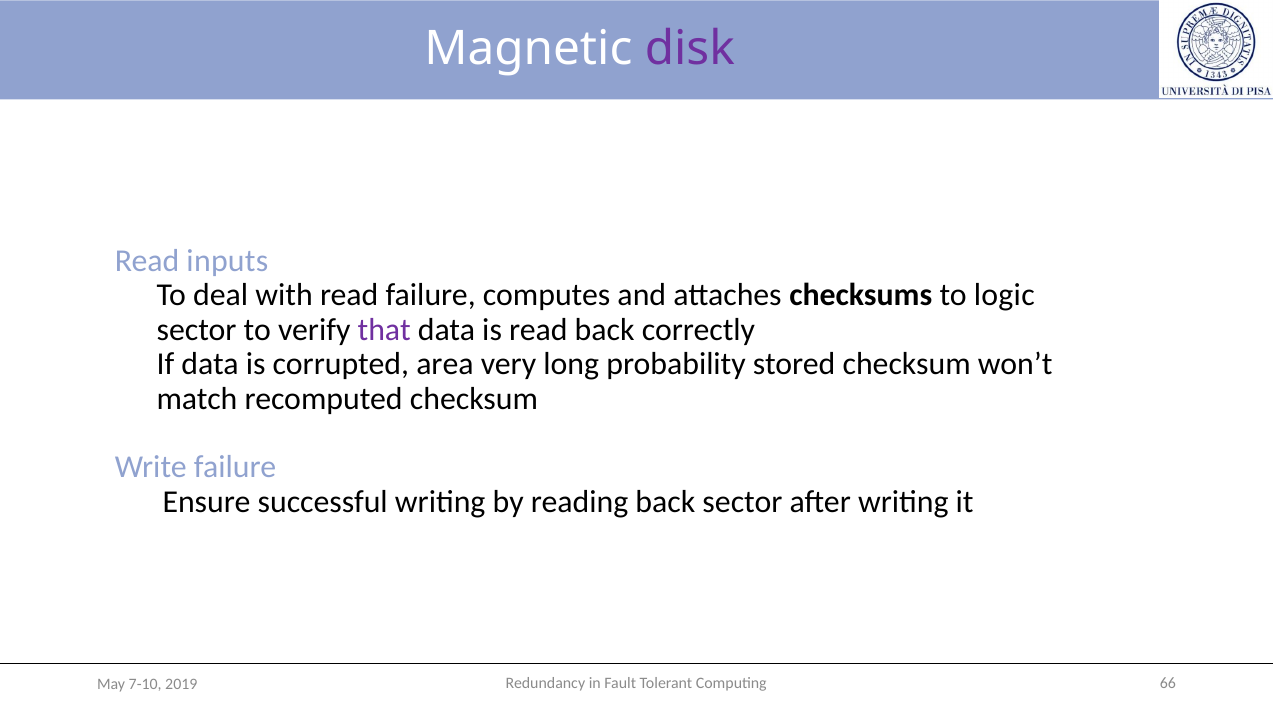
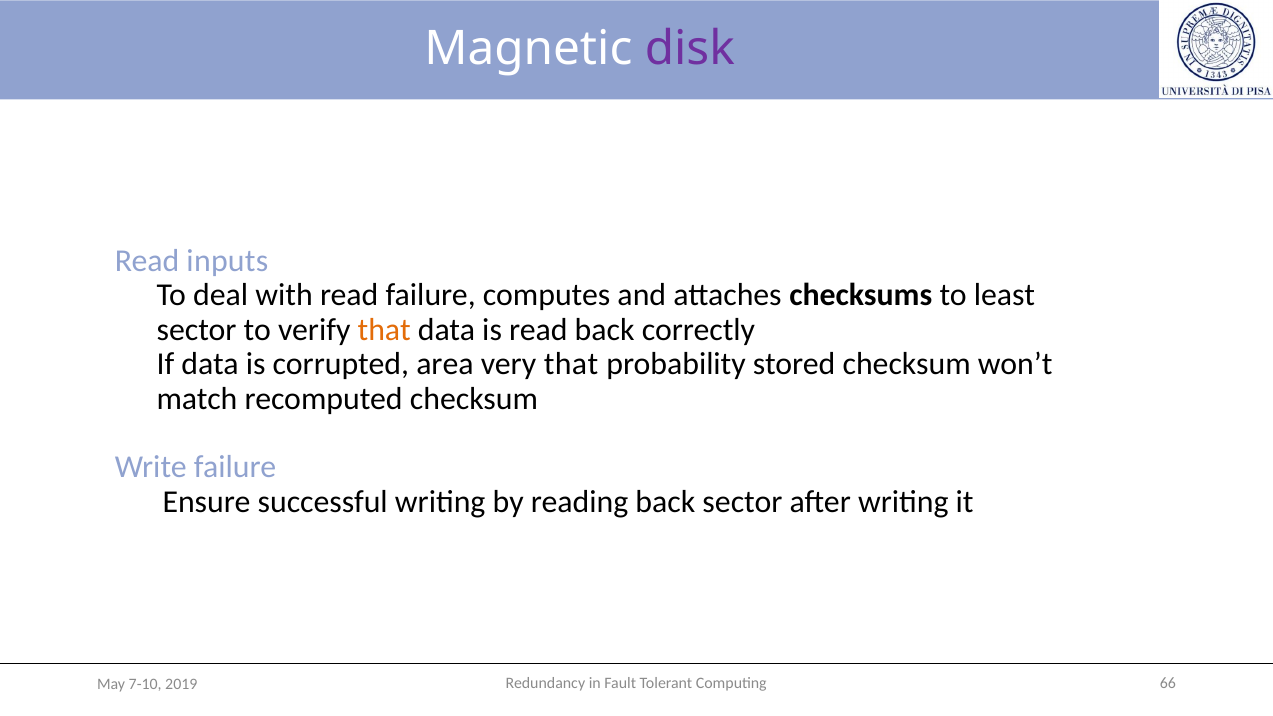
logic: logic -> least
that at (384, 330) colour: purple -> orange
very long: long -> that
